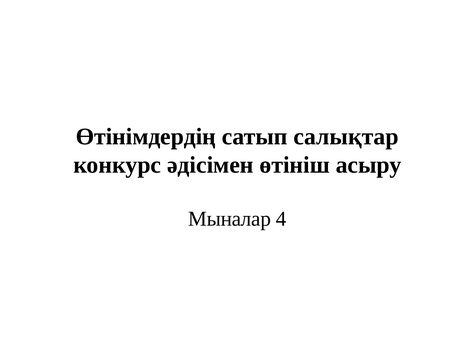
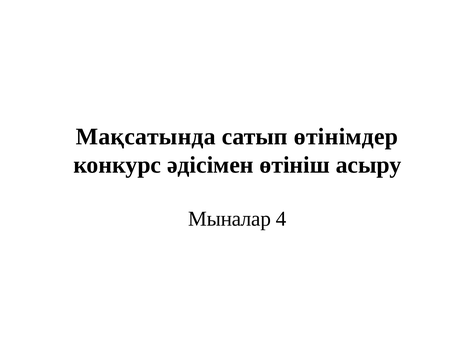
Өтінімдердің: Өтінімдердің -> Мақсатында
салықтар: салықтар -> өтінімдер
